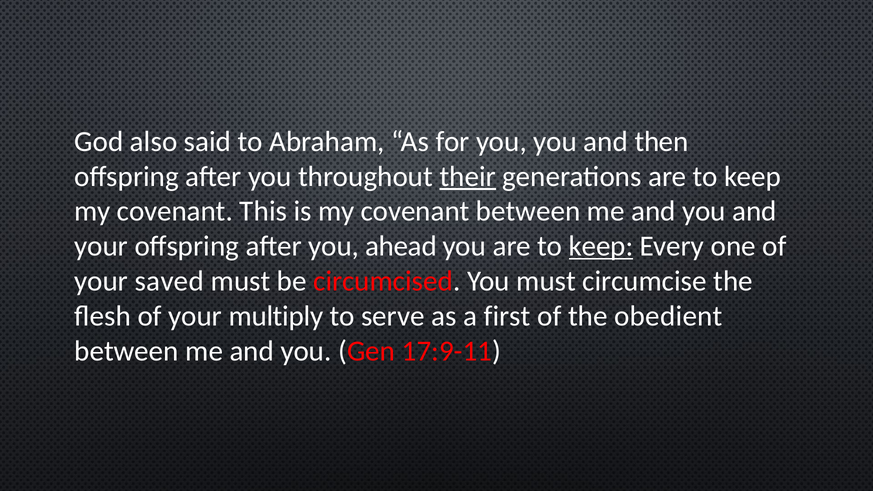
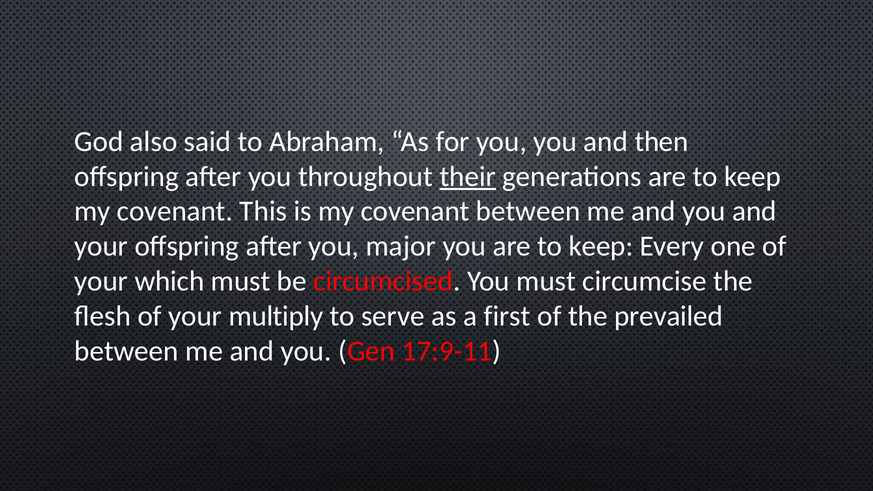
ahead: ahead -> major
keep at (601, 246) underline: present -> none
saved: saved -> which
obedient: obedient -> prevailed
